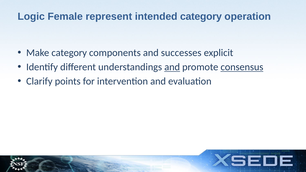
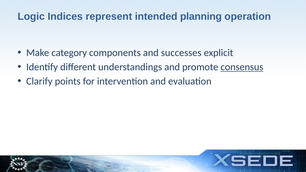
Female: Female -> Indices
intended category: category -> planning
and at (172, 67) underline: present -> none
